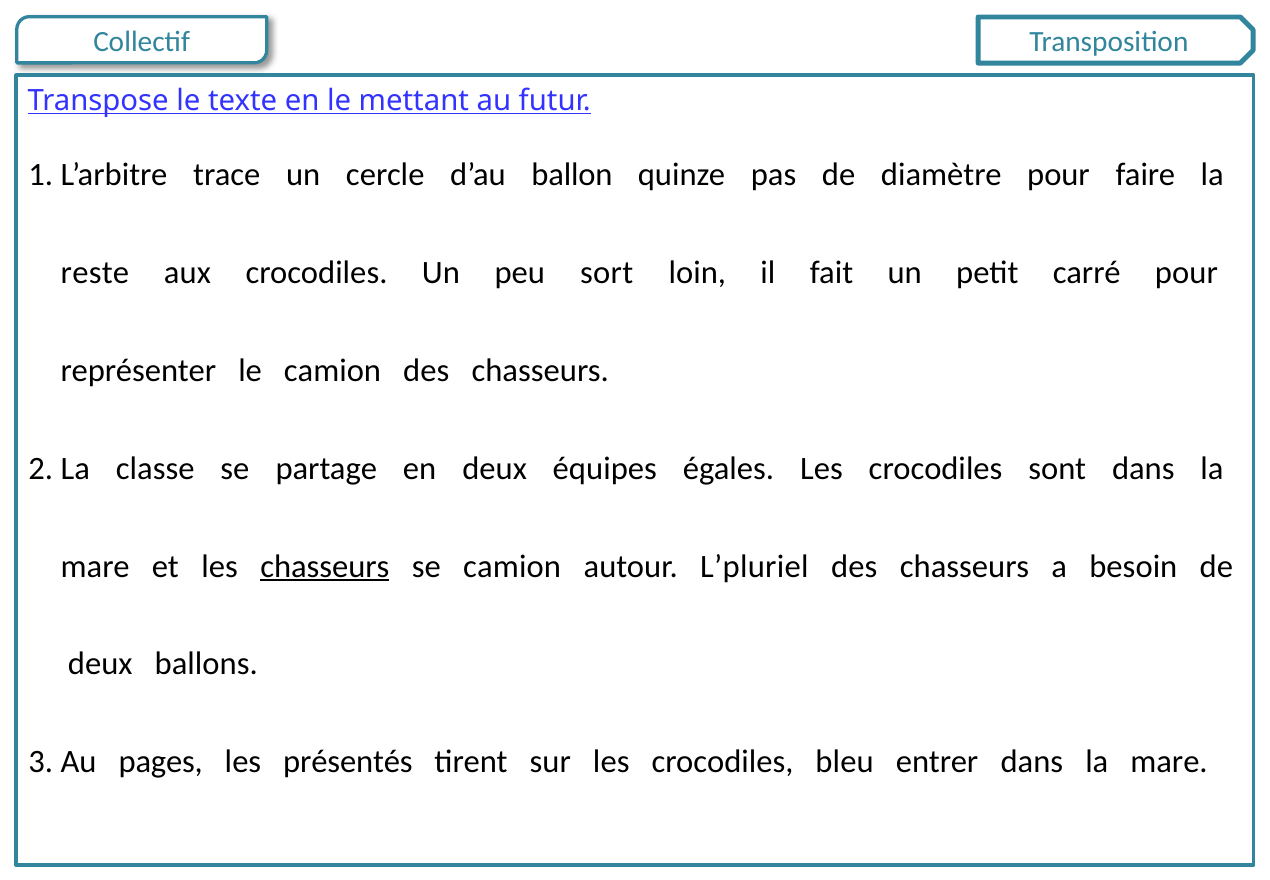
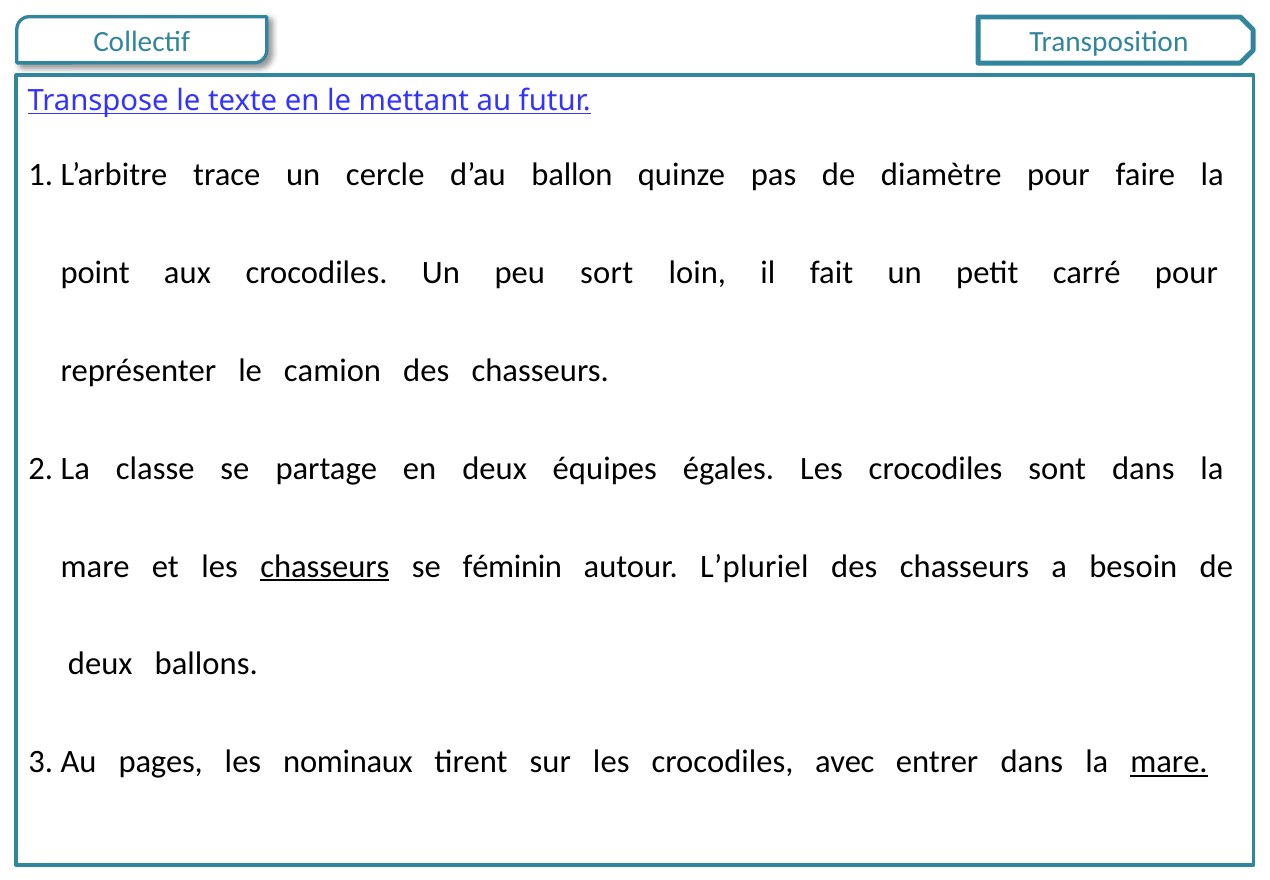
reste: reste -> point
se camion: camion -> féminin
présentés: présentés -> nominaux
bleu: bleu -> avec
mare at (1169, 762) underline: none -> present
